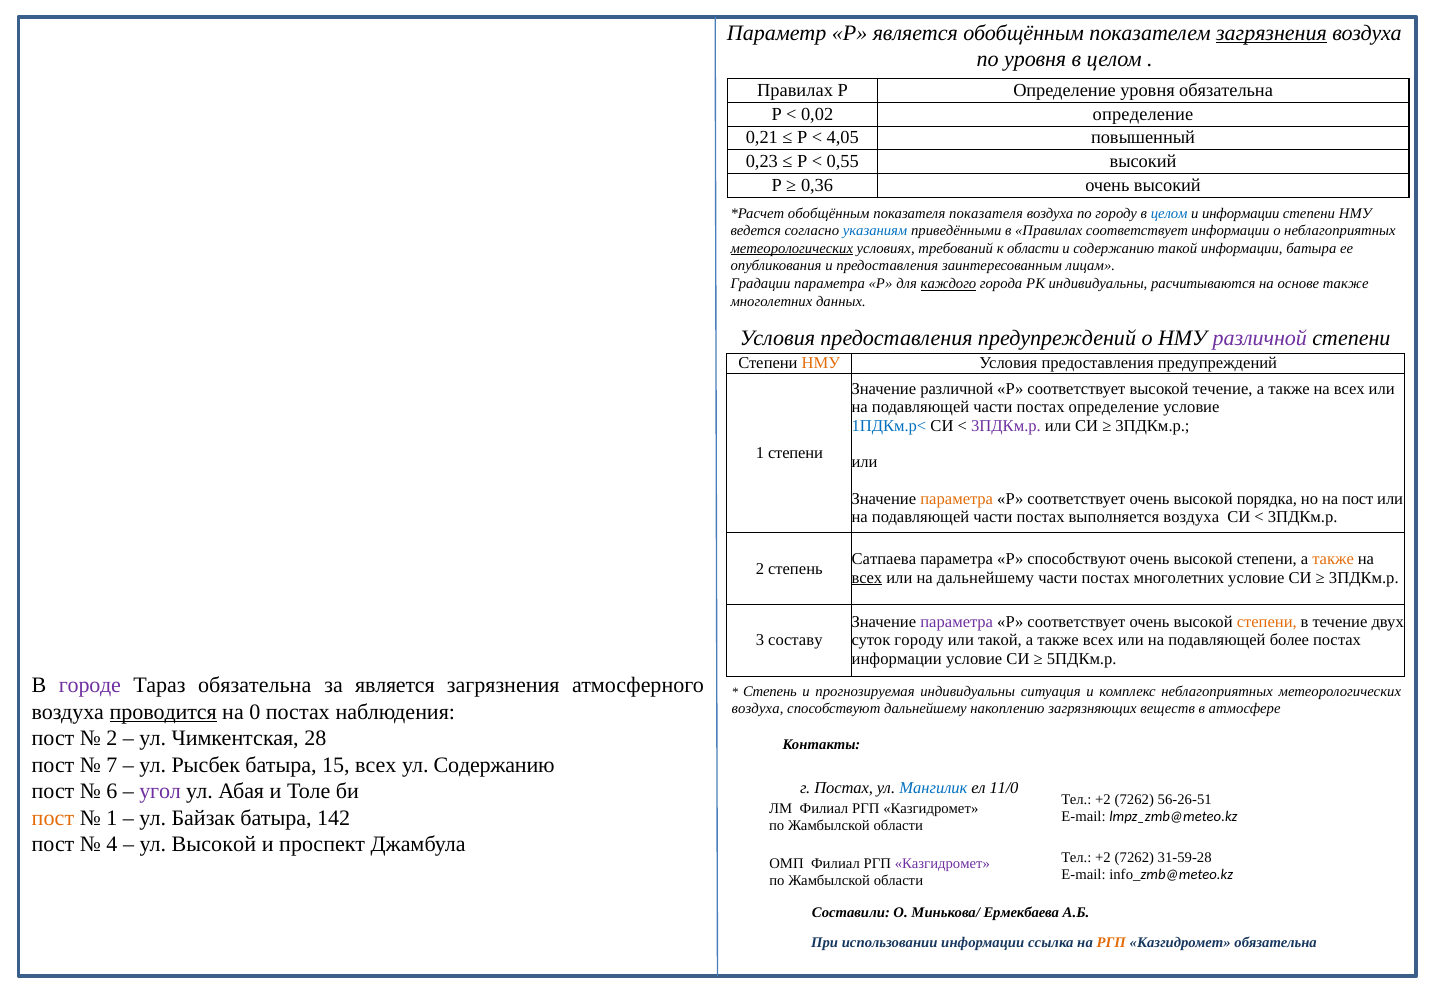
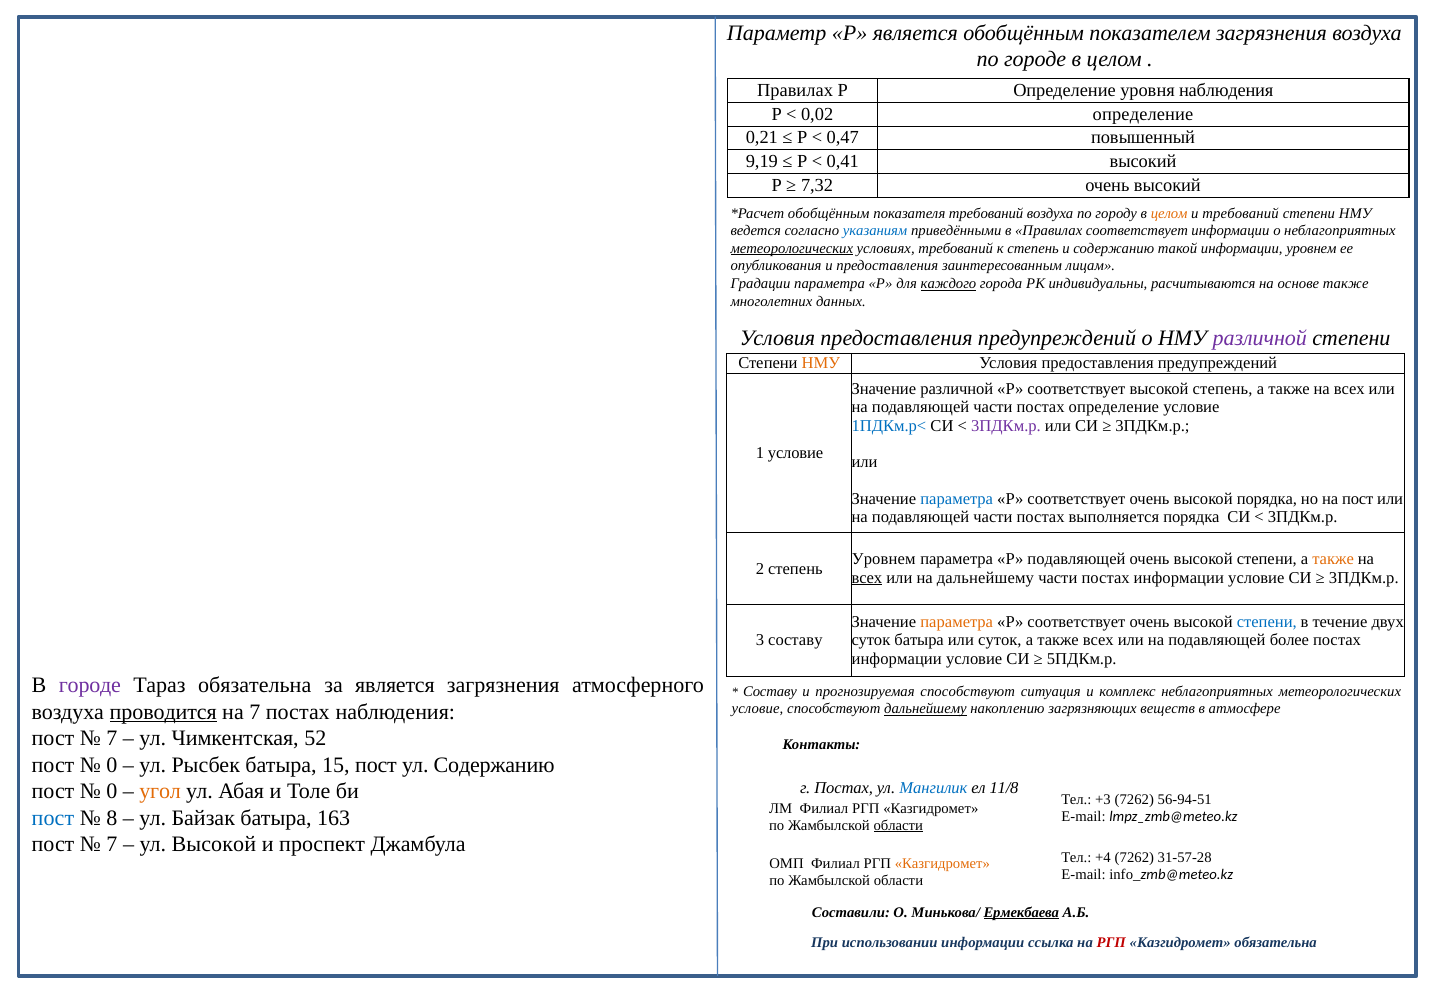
загрязнения at (1271, 33) underline: present -> none
по уровня: уровня -> городе
уровня обязательна: обязательна -> наблюдения
4,05: 4,05 -> 0,47
0,23: 0,23 -> 9,19
0,55: 0,55 -> 0,41
0,36: 0,36 -> 7,32
показателя показателя: показателя -> требований
целом at (1169, 213) colour: blue -> orange
и информации: информации -> требований
к области: области -> степень
информации батыра: батыра -> уровнем
высокой течение: течение -> степень
1 степени: степени -> условие
параметра at (957, 499) colour: orange -> blue
выполняется воздуха: воздуха -> порядка
Сатпаева at (884, 560): Сатпаева -> Уровнем
Р способствуют: способствуют -> подавляющей
части постах многолетних: многолетних -> информации
параметра at (957, 622) colour: purple -> orange
степени at (1267, 622) colour: orange -> blue
суток городу: городу -> батыра
или такой: такой -> суток
Степень at (770, 692): Степень -> Составу
прогнозируемая индивидуальны: индивидуальны -> способствуют
на 0: 0 -> 7
воздуха at (758, 709): воздуха -> условие
дальнейшему at (925, 709) underline: none -> present
2 at (112, 739): 2 -> 7
28: 28 -> 52
7 at (112, 765): 7 -> 0
15 всех: всех -> пост
11/0: 11/0 -> 11/8
6 at (112, 792): 6 -> 0
угол colour: purple -> orange
+2 at (1103, 800): +2 -> +3
56-26-51: 56-26-51 -> 56-94-51
пост at (53, 818) colour: orange -> blue
1 at (112, 818): 1 -> 8
142: 142 -> 163
области at (898, 826) underline: none -> present
4 at (112, 845): 4 -> 7
+2 at (1103, 858): +2 -> +4
31-59-28: 31-59-28 -> 31-57-28
Казгидромет at (942, 864) colour: purple -> orange
Ермекбаева underline: none -> present
РГП at (1111, 944) colour: orange -> red
